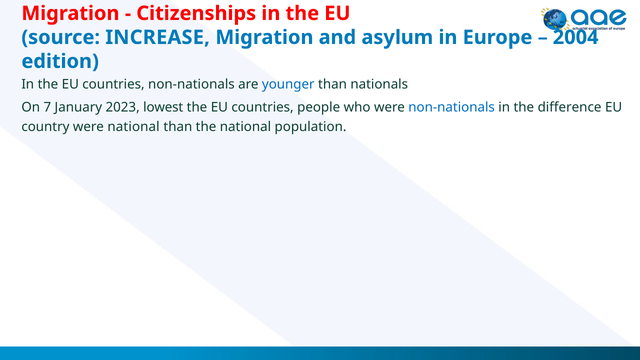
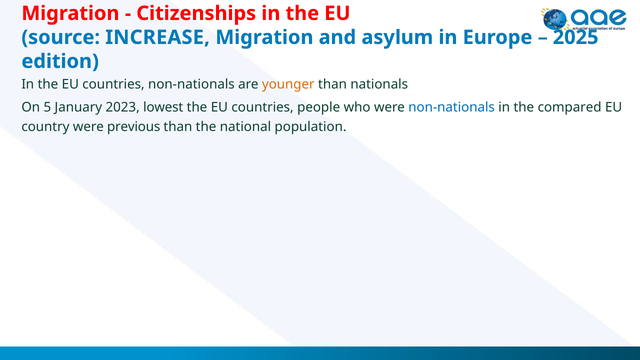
2004: 2004 -> 2025
younger colour: blue -> orange
7: 7 -> 5
difference: difference -> compared
were national: national -> previous
